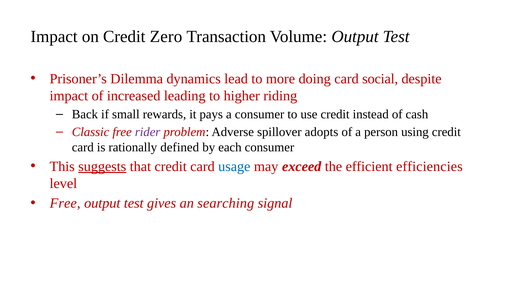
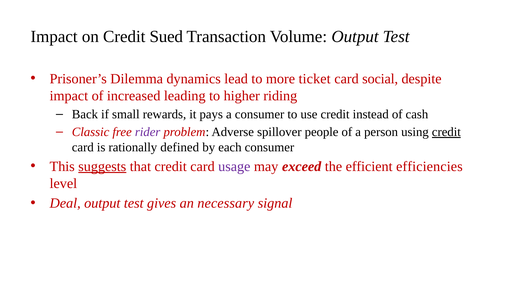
Zero: Zero -> Sued
doing: doing -> ticket
adopts: adopts -> people
credit at (446, 132) underline: none -> present
usage colour: blue -> purple
Free at (65, 203): Free -> Deal
searching: searching -> necessary
